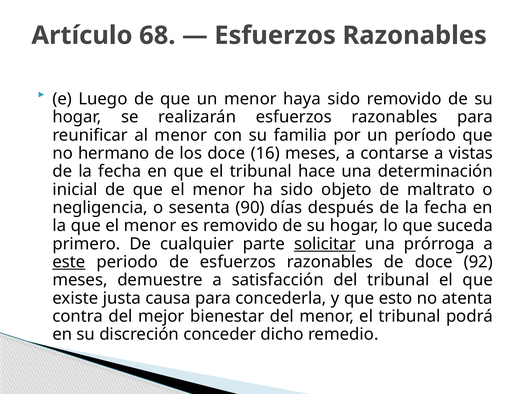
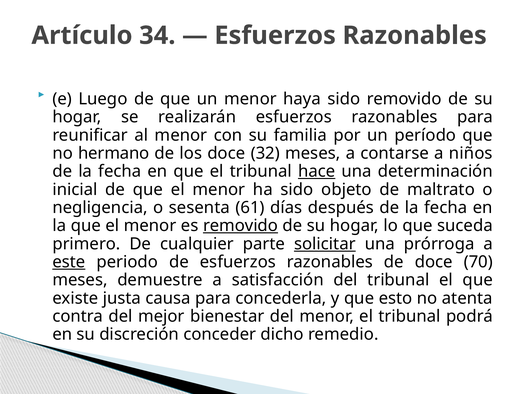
68: 68 -> 34
16: 16 -> 32
vistas: vistas -> niños
hace underline: none -> present
90: 90 -> 61
removido at (241, 226) underline: none -> present
92: 92 -> 70
